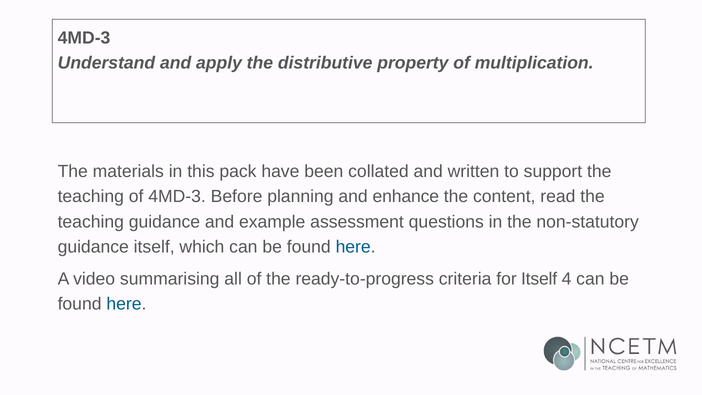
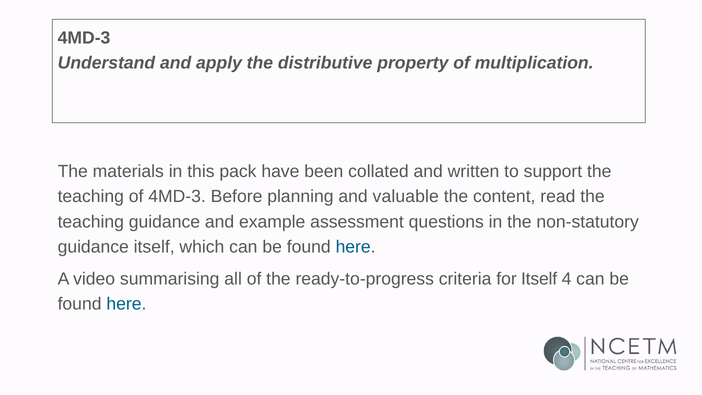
enhance: enhance -> valuable
